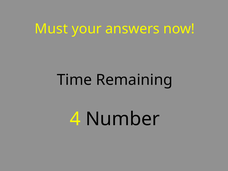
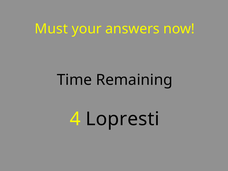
Number: Number -> Lopresti
